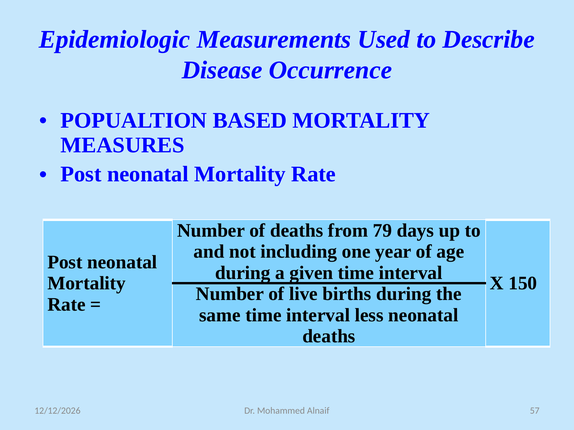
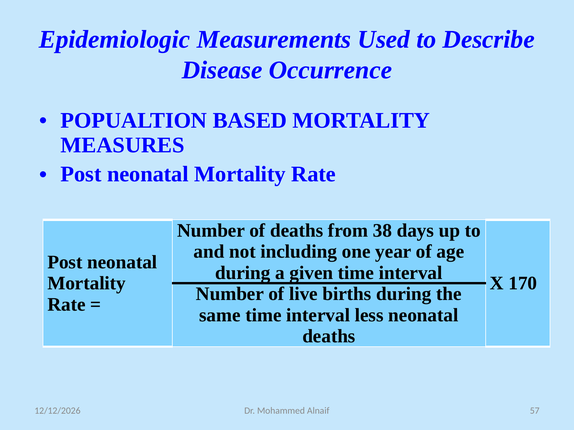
79: 79 -> 38
150: 150 -> 170
